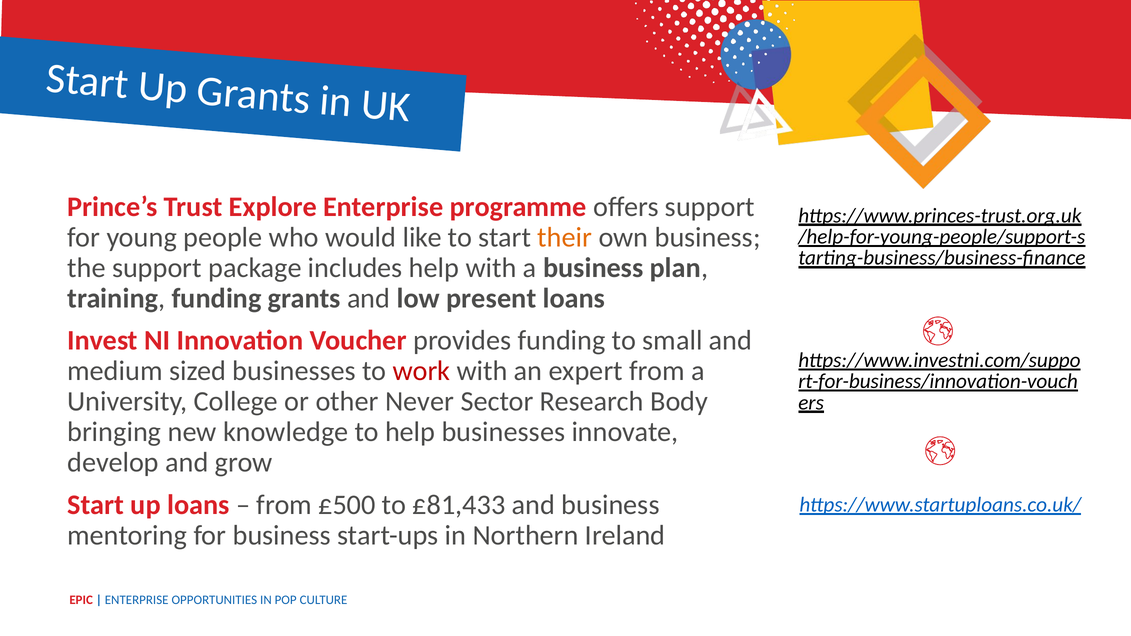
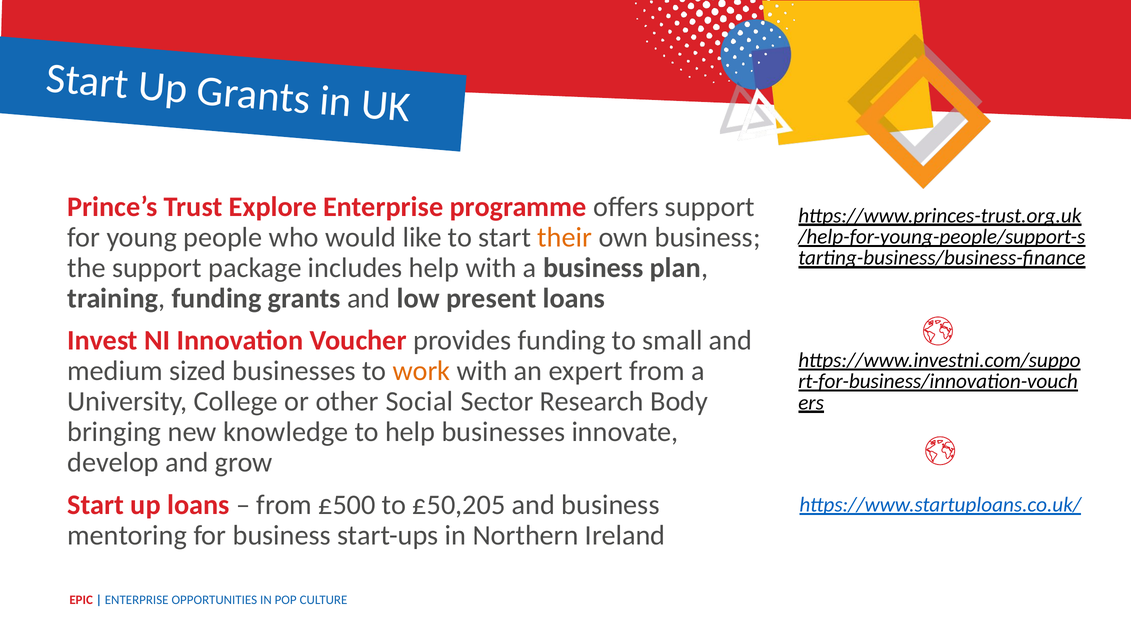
work colour: red -> orange
Never: Never -> Social
£81,433: £81,433 -> £50,205
